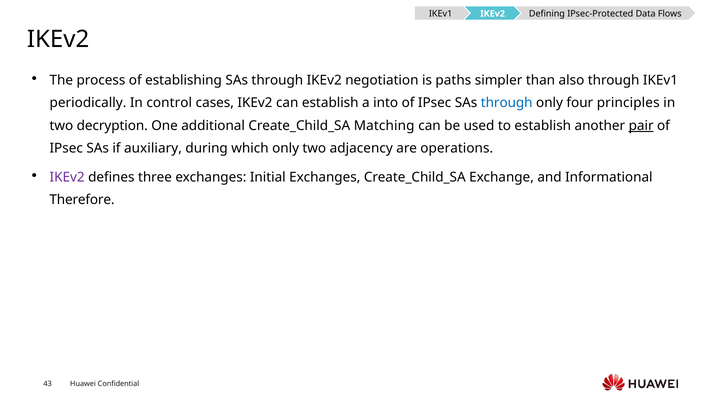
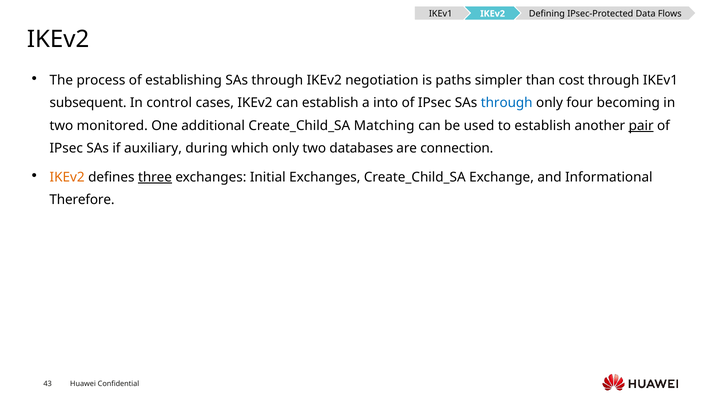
also: also -> cost
periodically: periodically -> subsequent
principles: principles -> becoming
decryption: decryption -> monitored
adjacency: adjacency -> databases
operations: operations -> connection
IKEv2 at (67, 177) colour: purple -> orange
three underline: none -> present
